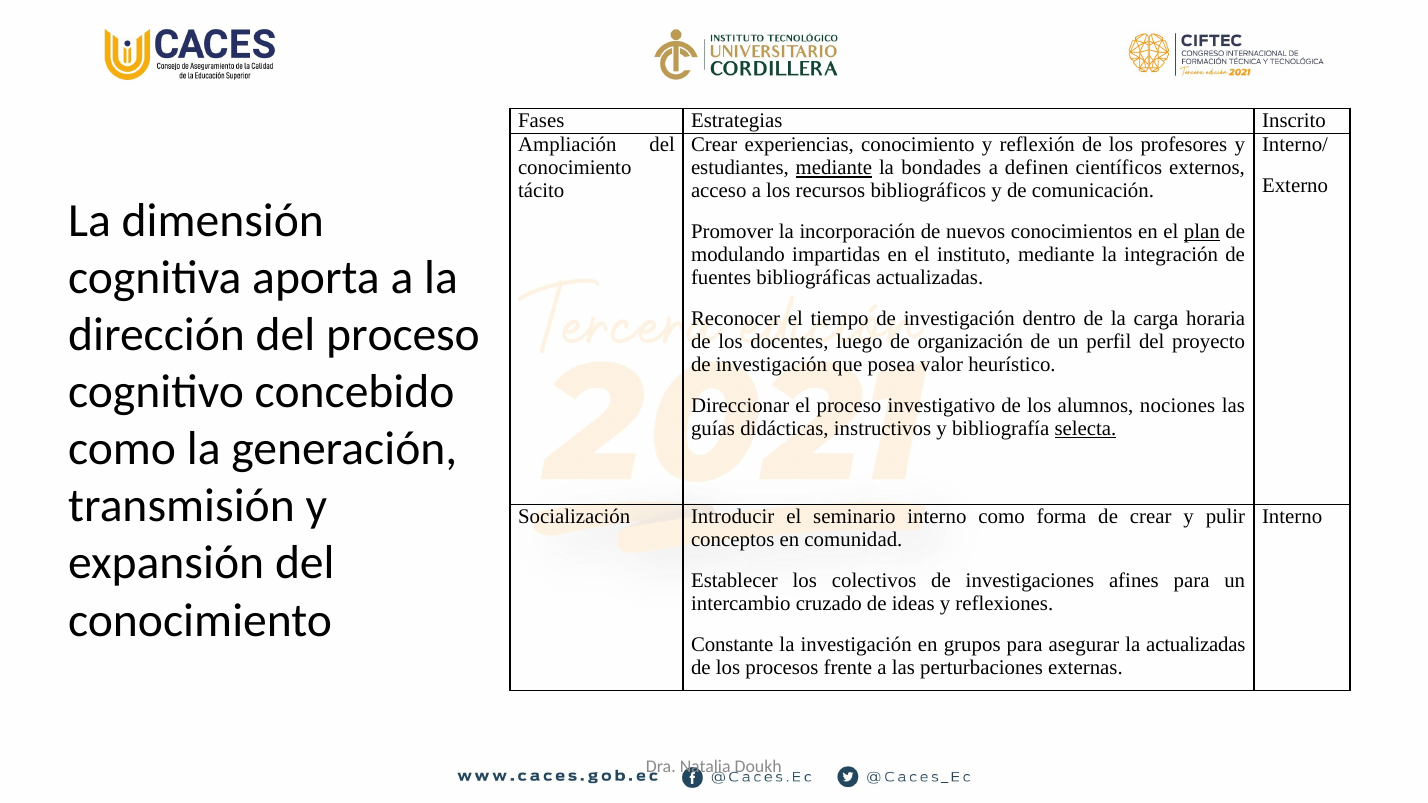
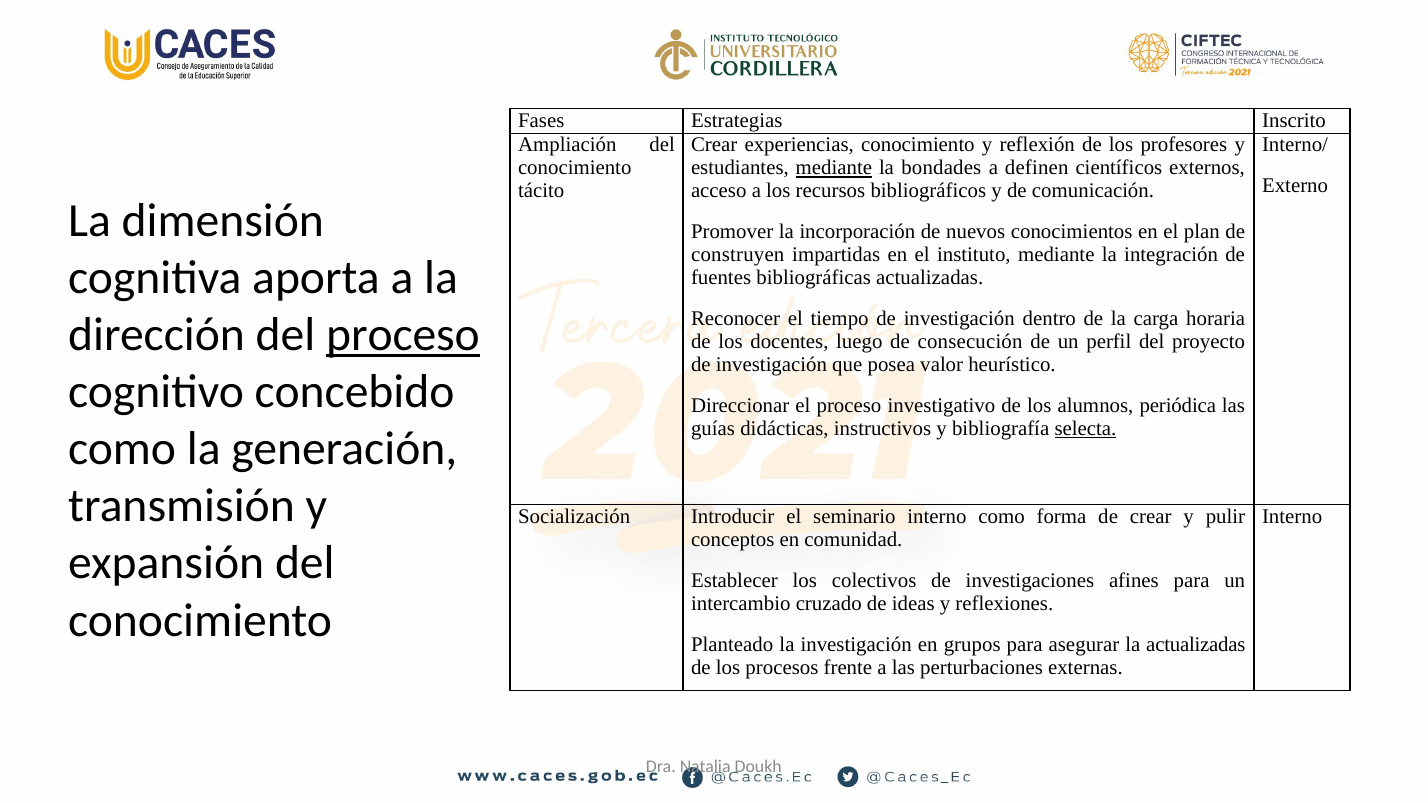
plan underline: present -> none
modulando: modulando -> construyen
proceso at (403, 335) underline: none -> present
organización: organización -> consecución
nociones: nociones -> periódica
Constante: Constante -> Planteado
